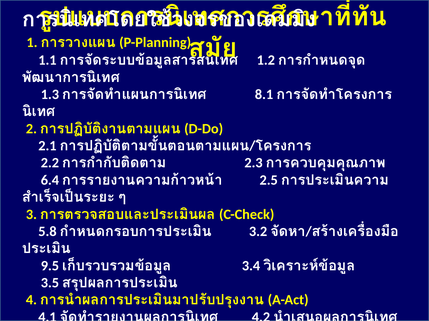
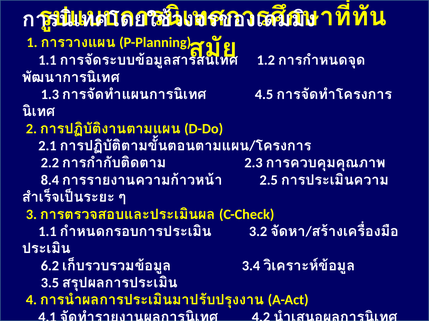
8.1: 8.1 -> 4.5
6.4: 6.4 -> 8.4
5.8 at (47, 232): 5.8 -> 1.1
9.5: 9.5 -> 6.2
